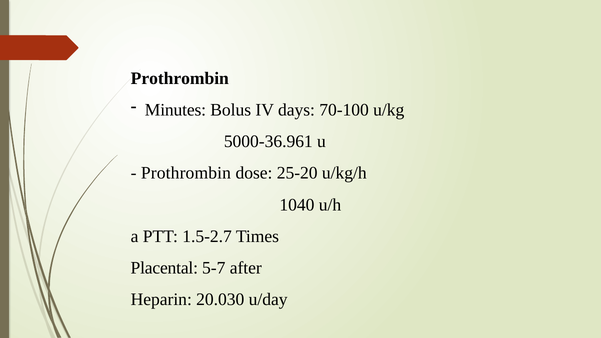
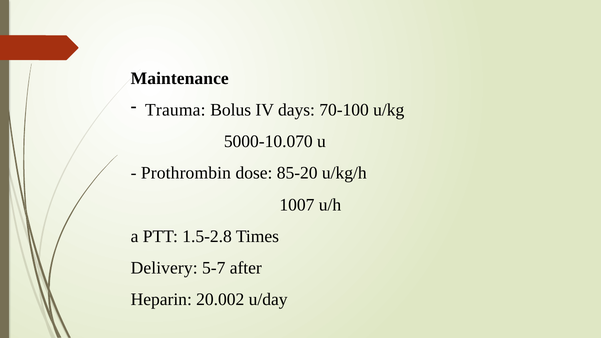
Prothrombin at (180, 78): Prothrombin -> Maintenance
Minutes: Minutes -> Trauma
5000-36.961: 5000-36.961 -> 5000-10.070
25-20: 25-20 -> 85-20
1040: 1040 -> 1007
1.5-2.7: 1.5-2.7 -> 1.5-2.8
Placental: Placental -> Delivery
20.030: 20.030 -> 20.002
